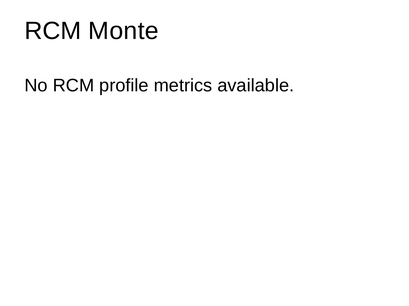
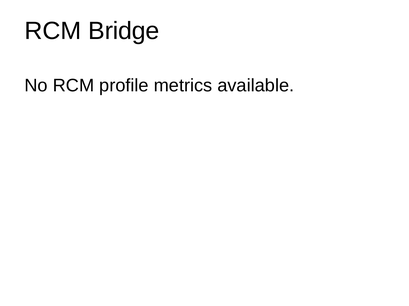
Monte: Monte -> Bridge
